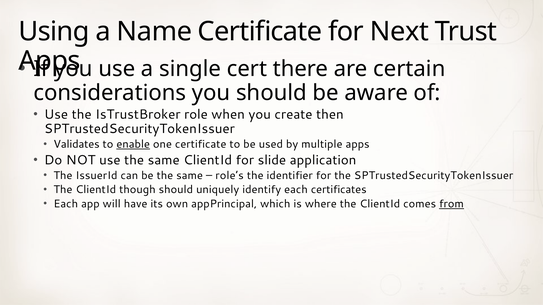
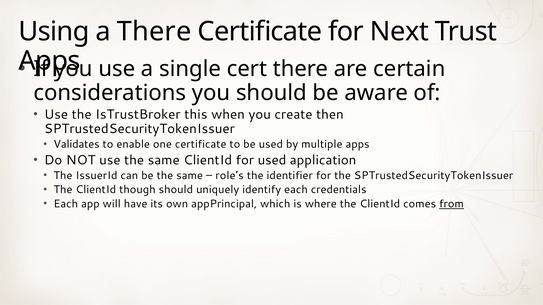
a Name: Name -> There
role: role -> this
enable underline: present -> none
for slide: slide -> used
certificates: certificates -> credentials
